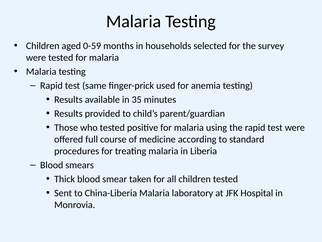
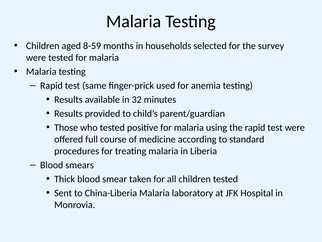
0-59: 0-59 -> 8-59
35: 35 -> 32
